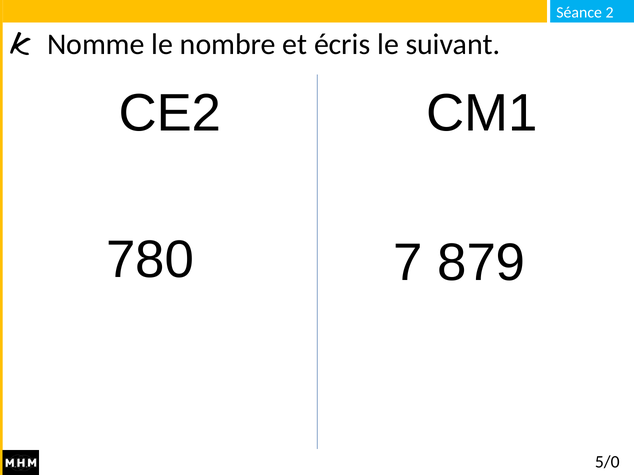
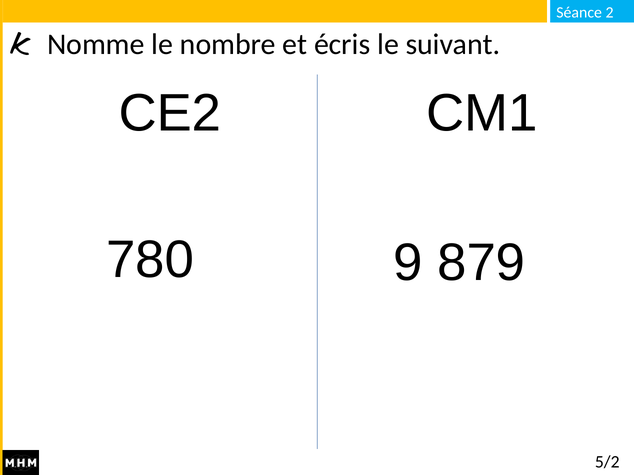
7: 7 -> 9
5/0: 5/0 -> 5/2
